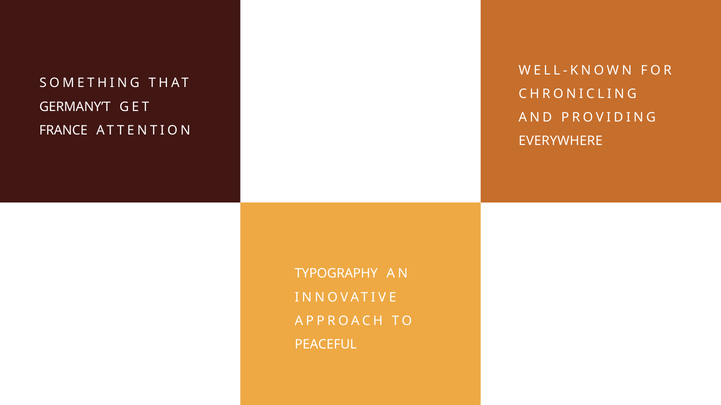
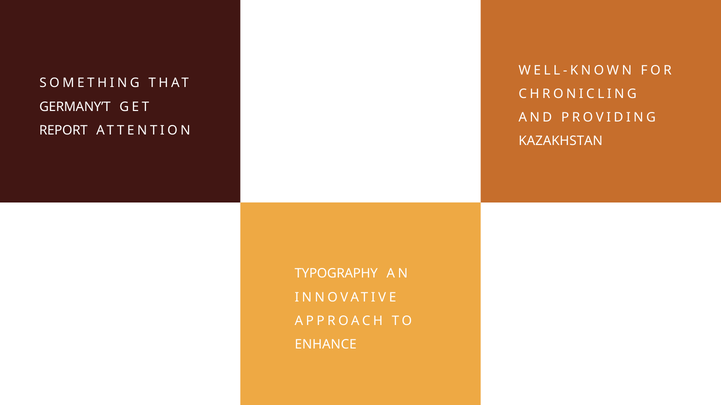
FRANCE: FRANCE -> REPORT
EVERYWHERE: EVERYWHERE -> KAZAKHSTAN
PEACEFUL: PEACEFUL -> ENHANCE
